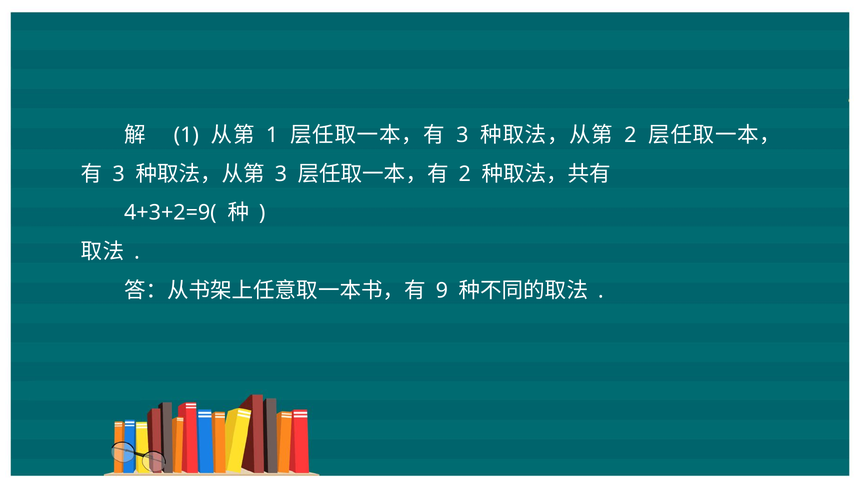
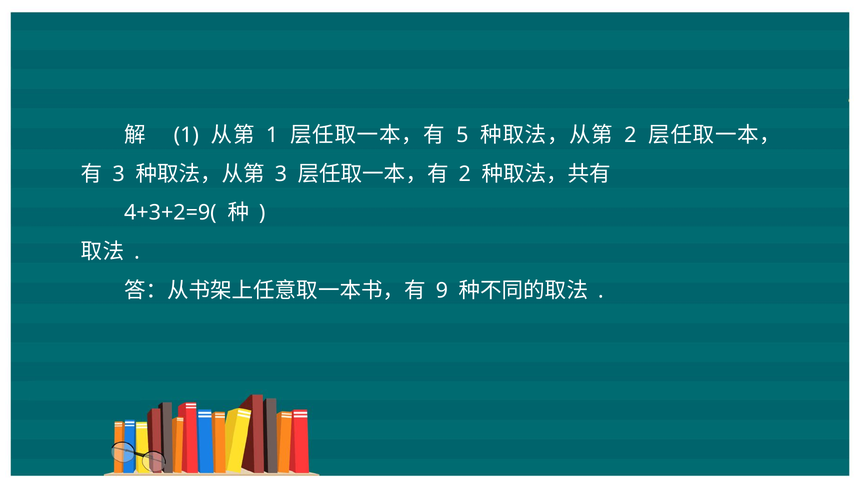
3 at (462, 135): 3 -> 5
